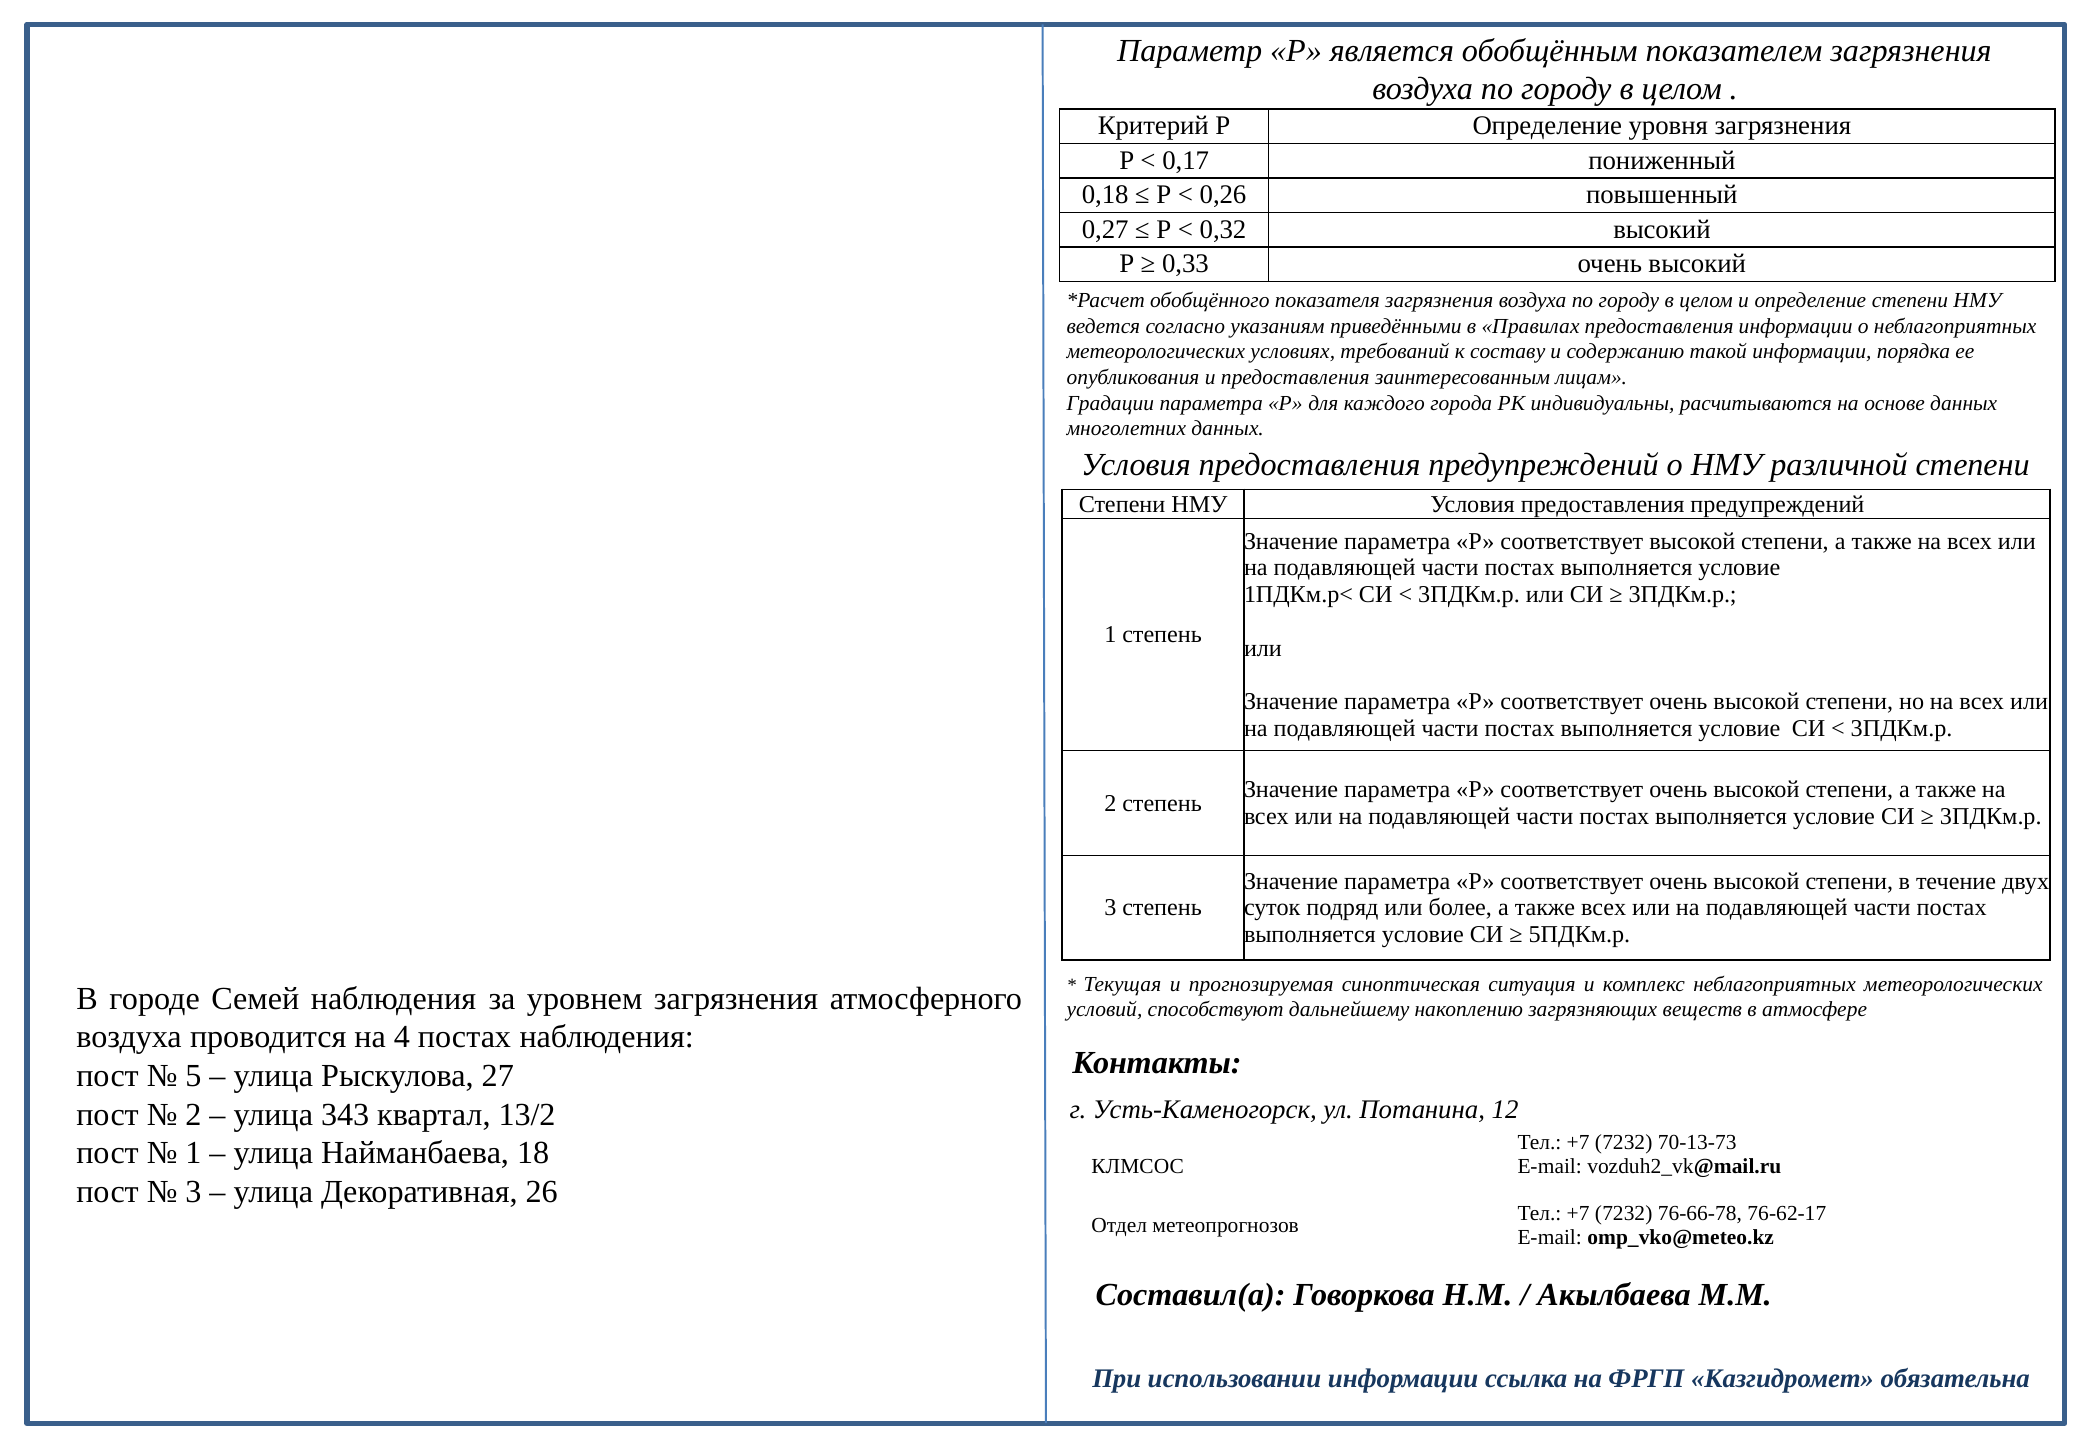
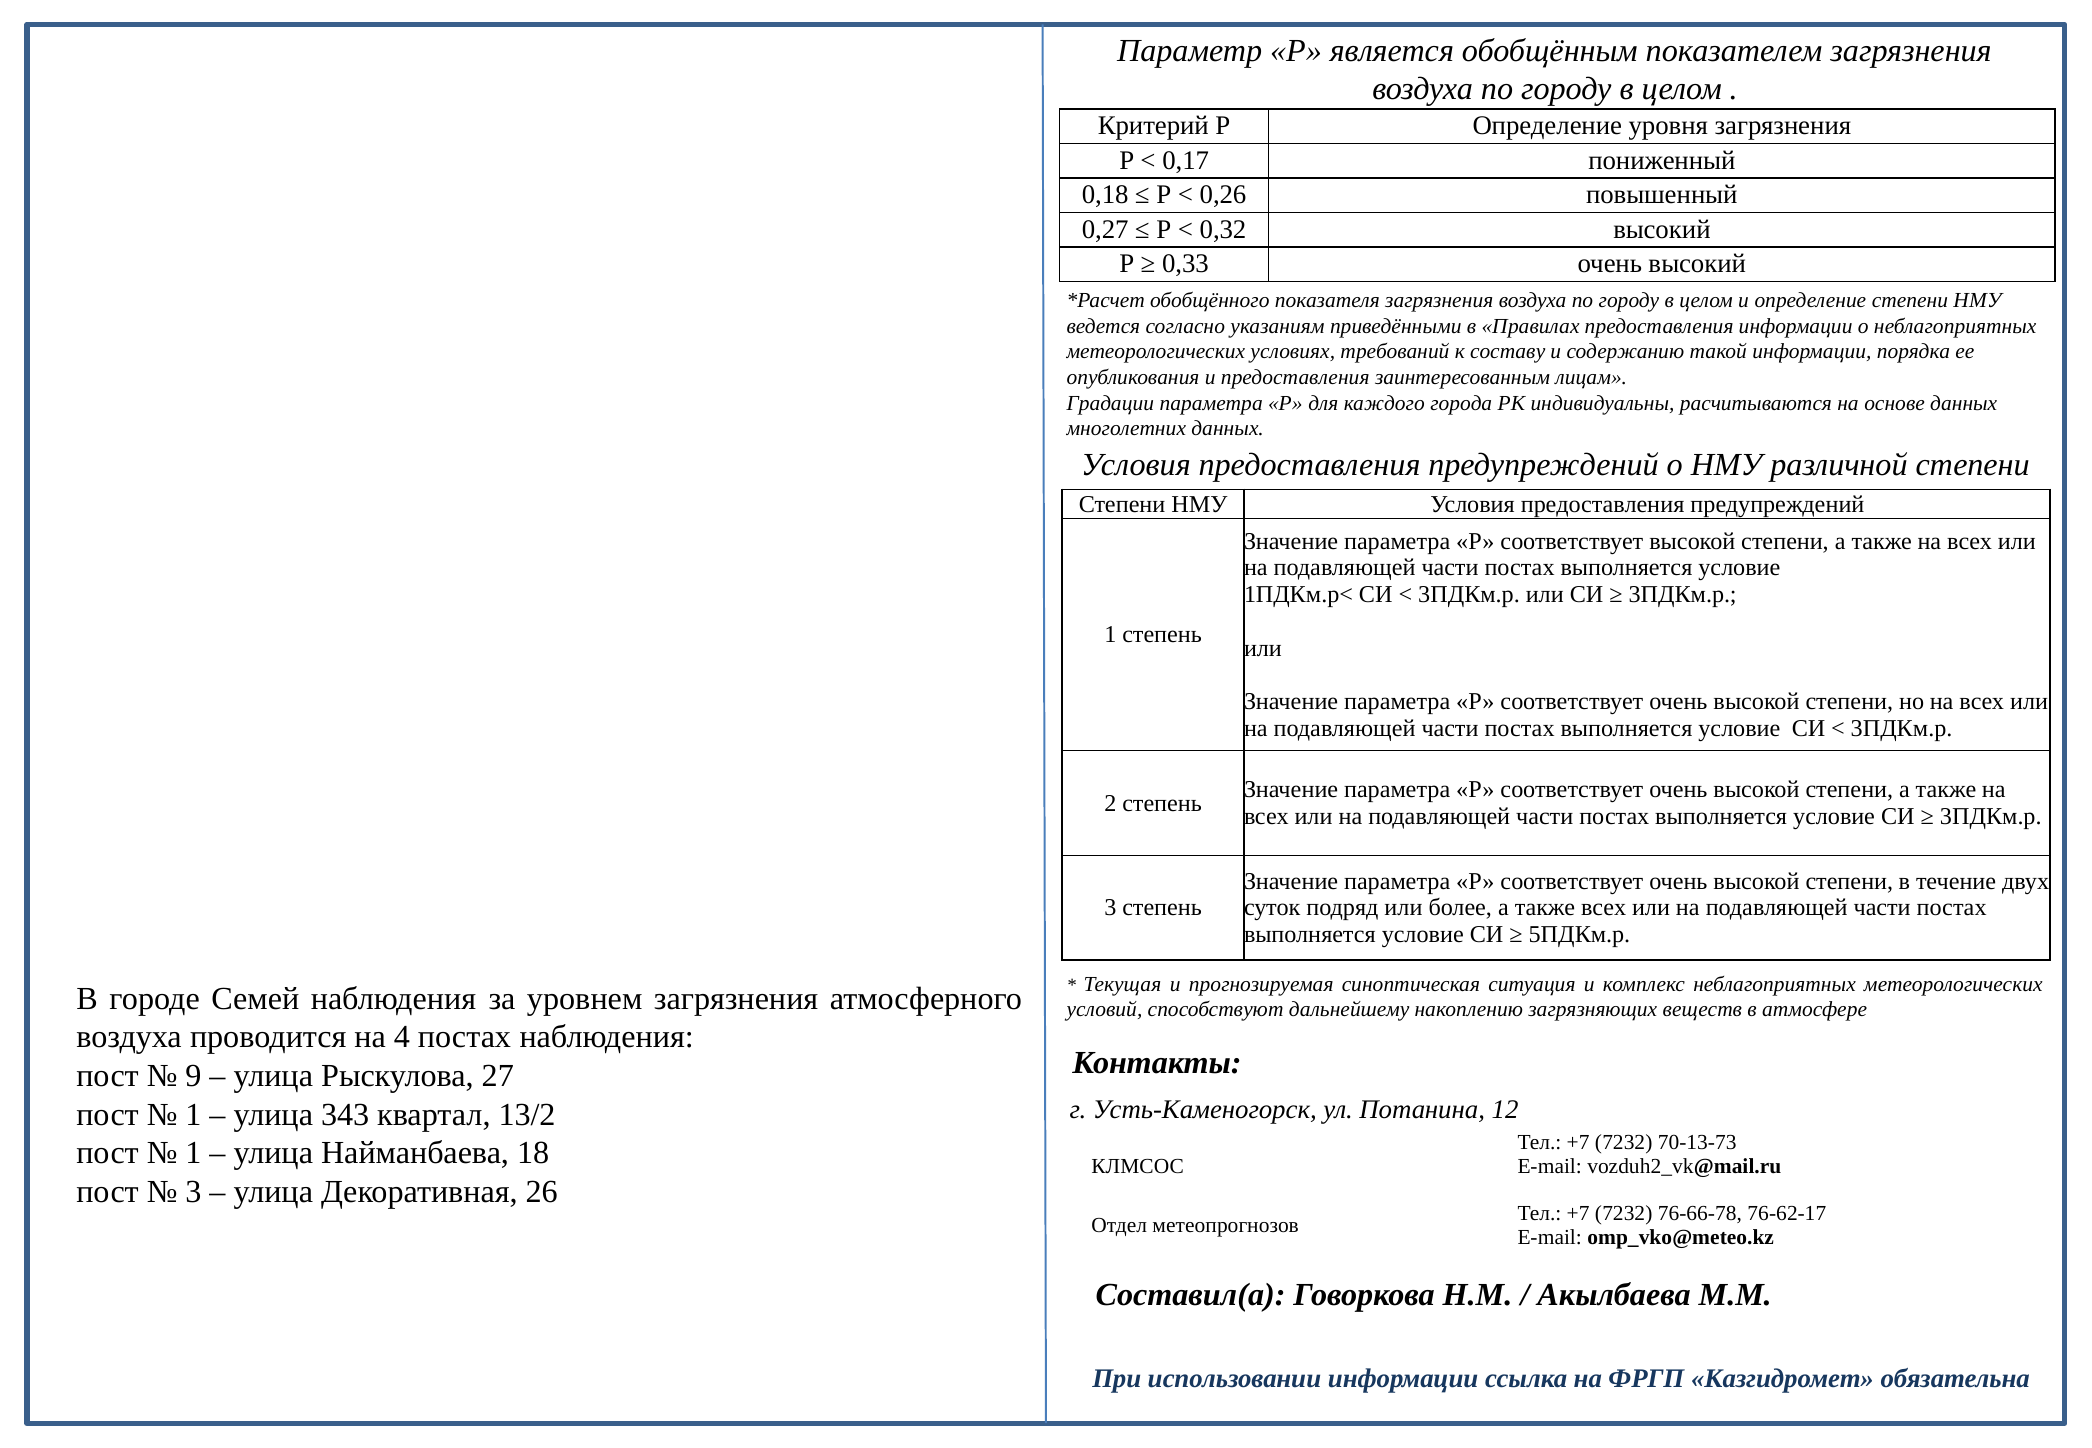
5: 5 -> 9
2 at (193, 1115): 2 -> 1
